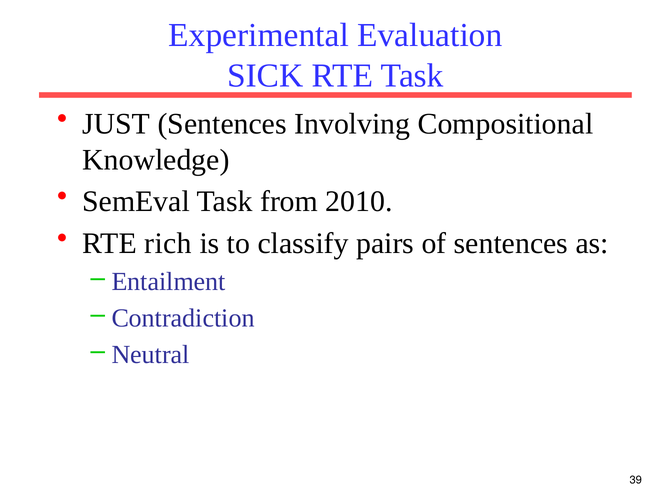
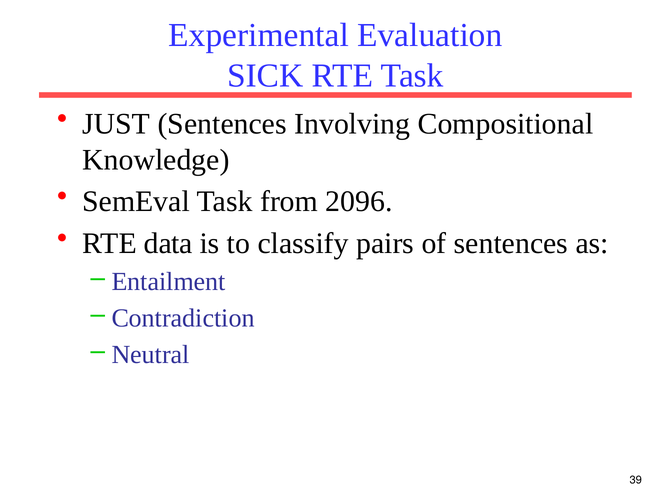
2010: 2010 -> 2096
rich: rich -> data
